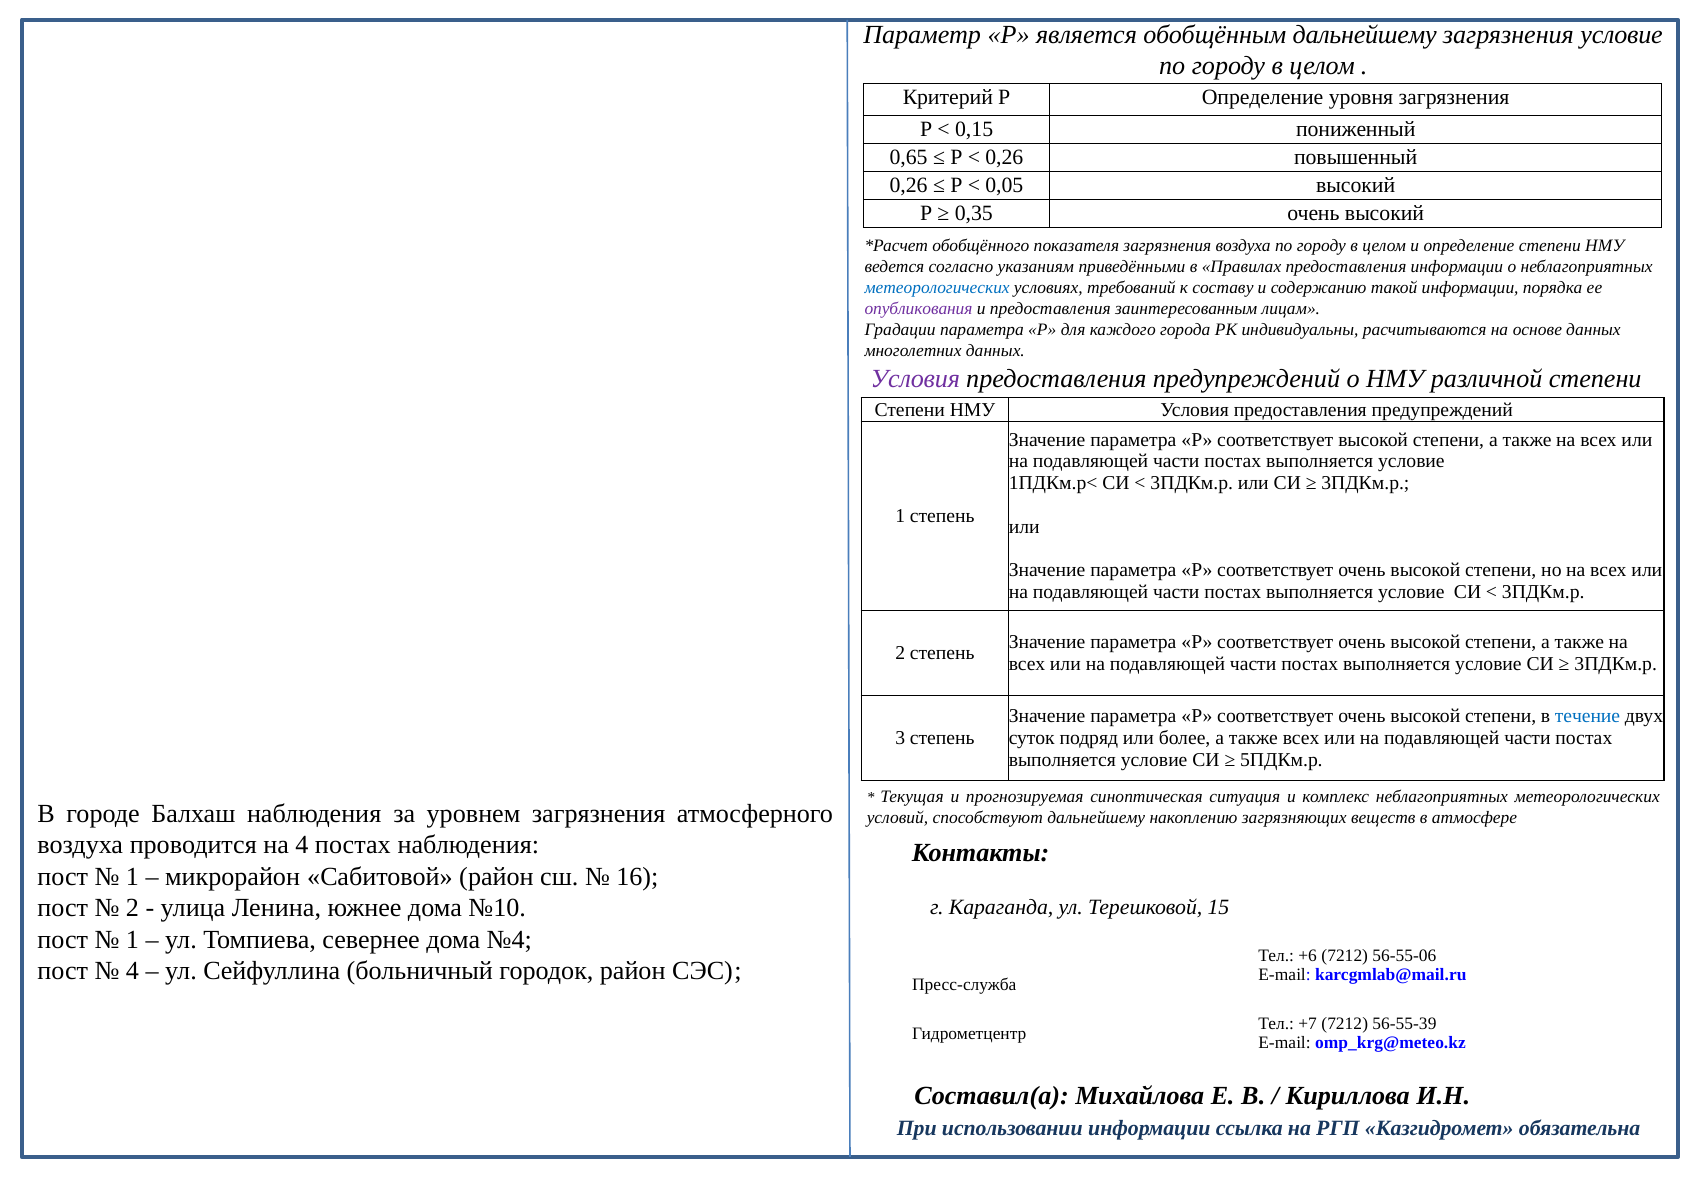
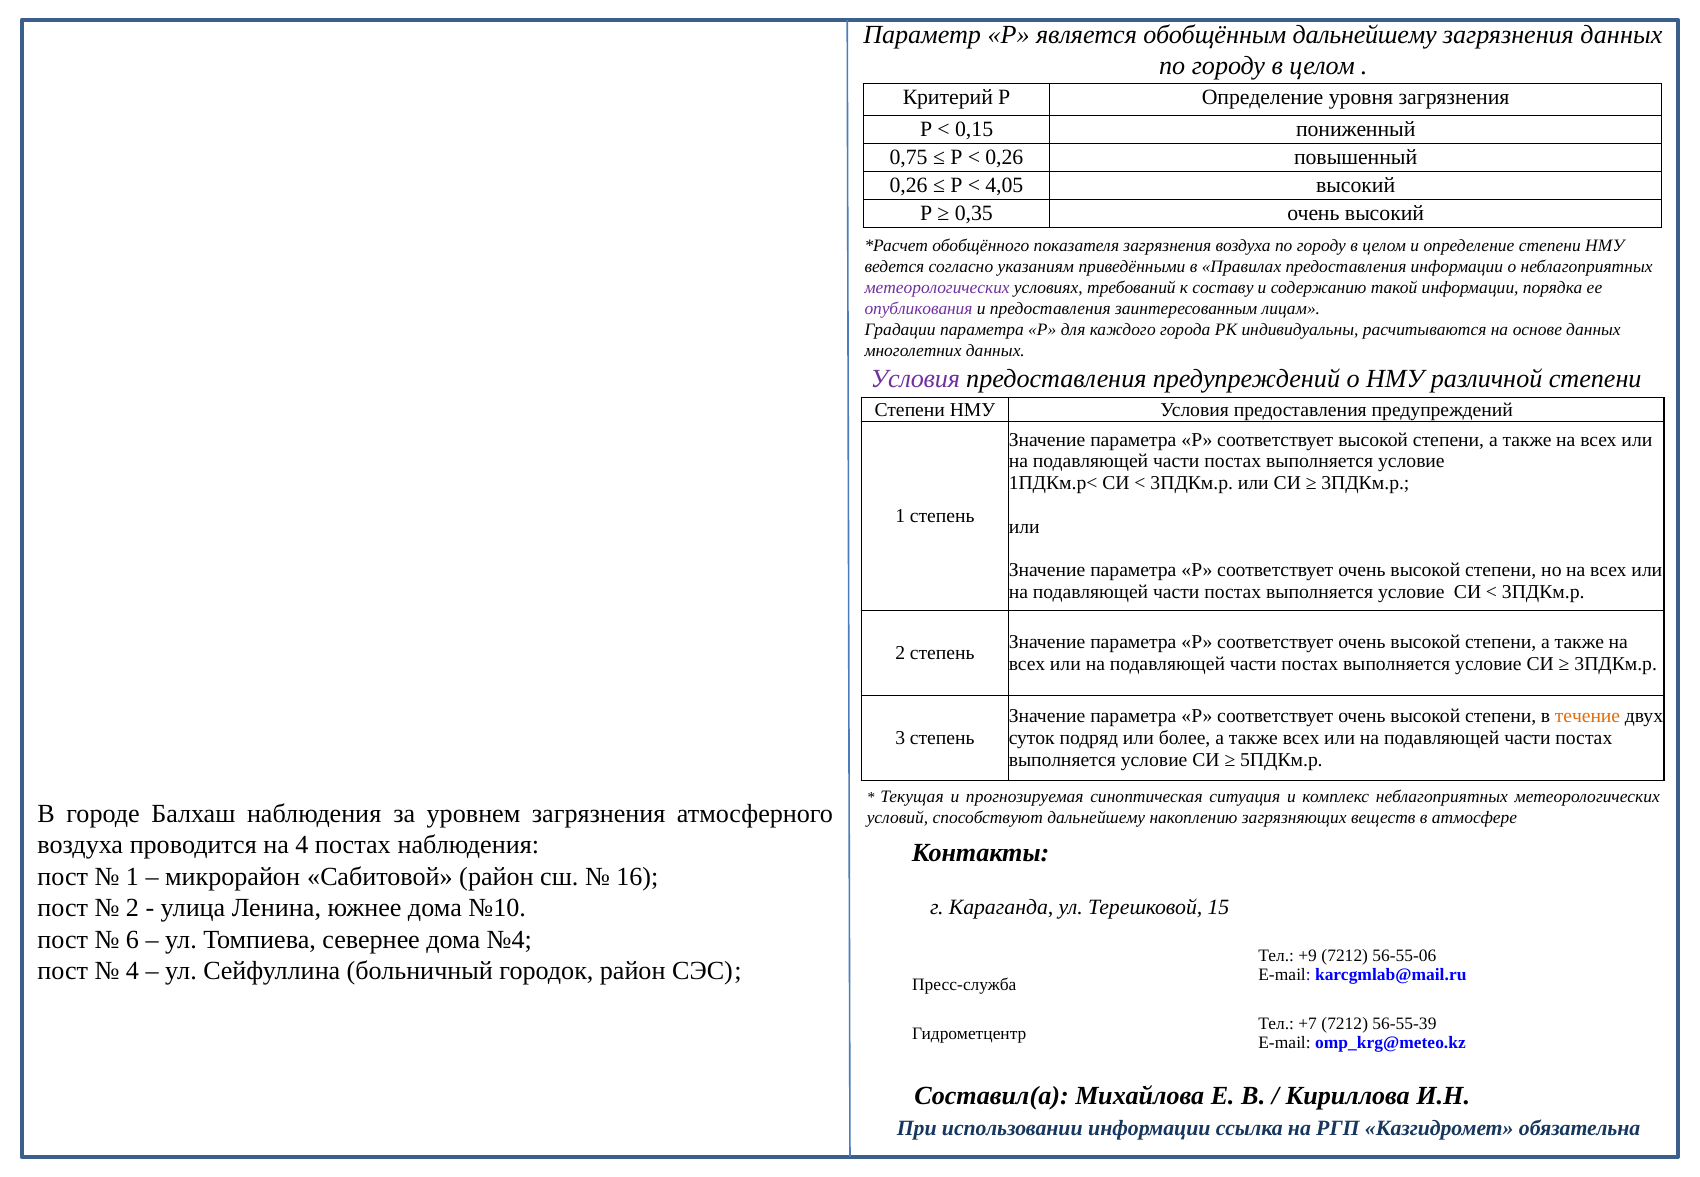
загрязнения условие: условие -> данных
0,65: 0,65 -> 0,75
0,05: 0,05 -> 4,05
метеорологических at (937, 288) colour: blue -> purple
течение colour: blue -> orange
1 at (133, 939): 1 -> 6
+6: +6 -> +9
